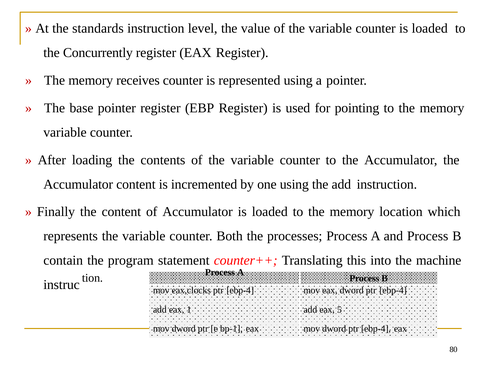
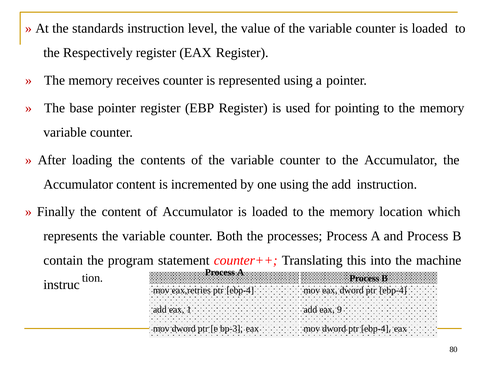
Concurrently: Concurrently -> Respectively
eax,clocks: eax,clocks -> eax,retries
5: 5 -> 9
bp-1: bp-1 -> bp-3
